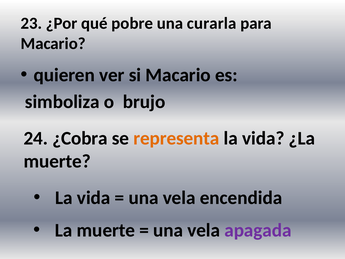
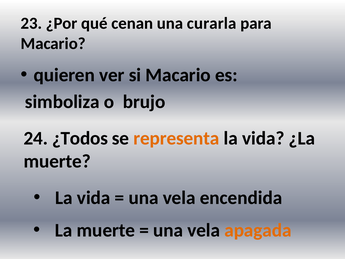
pobre: pobre -> cenan
¿Cobra: ¿Cobra -> ¿Todos
apagada colour: purple -> orange
